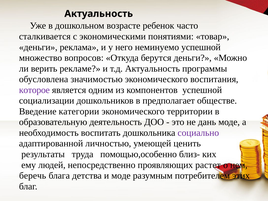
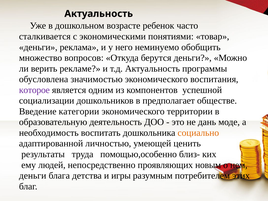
неминуемо успешной: успешной -> обобщить
социально colour: purple -> orange
растет: растет -> новым
беречь at (33, 176): беречь -> деньги
и моде: моде -> игры
